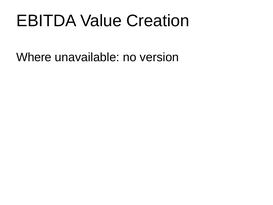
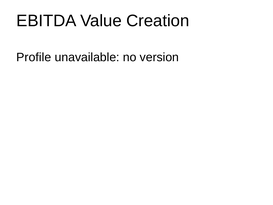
Where: Where -> Profile
